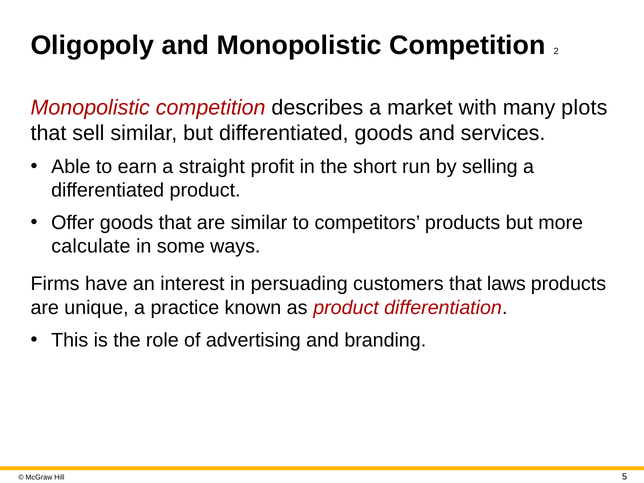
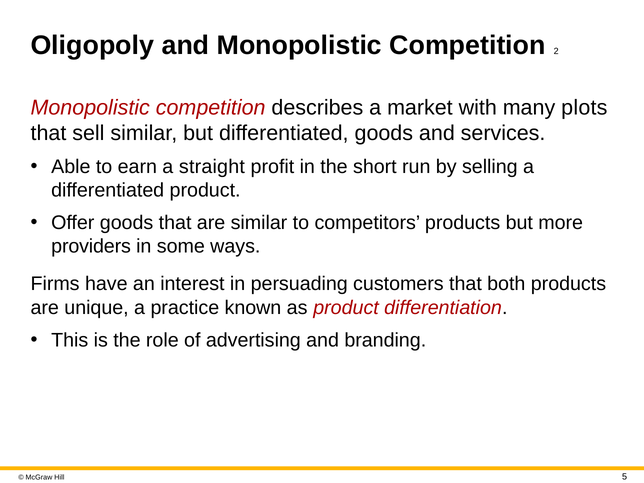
calculate: calculate -> providers
laws: laws -> both
